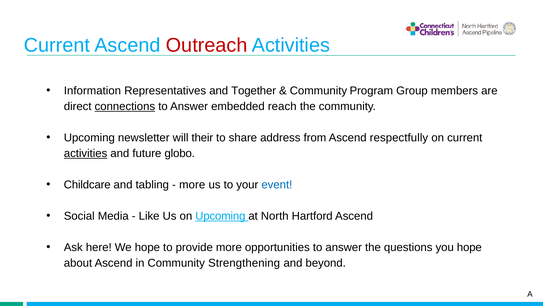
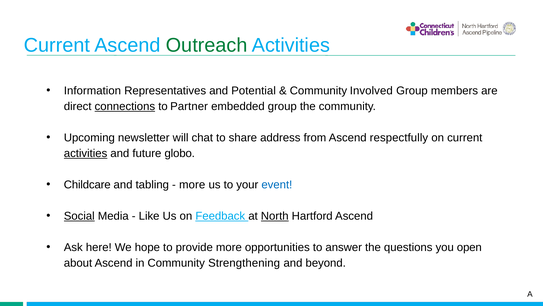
Outreach colour: red -> green
Together: Together -> Potential
Program: Program -> Involved
Answer at (189, 106): Answer -> Partner
embedded reach: reach -> group
their: their -> chat
Social underline: none -> present
on Upcoming: Upcoming -> Feedback
North underline: none -> present
you hope: hope -> open
